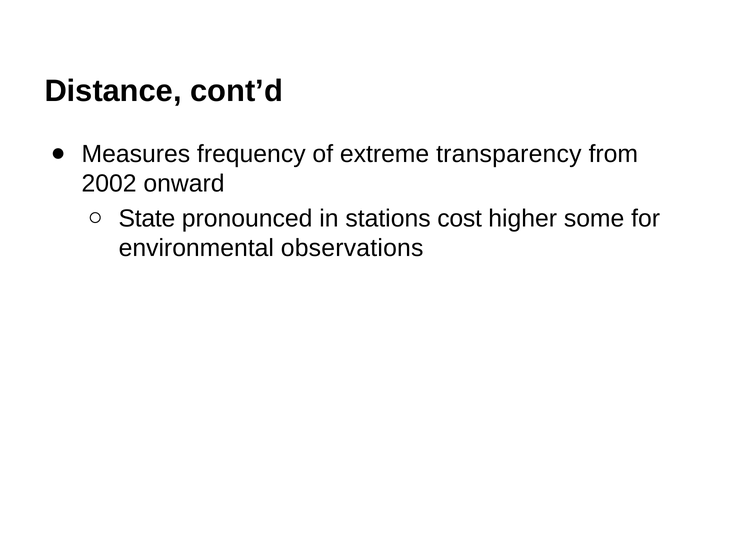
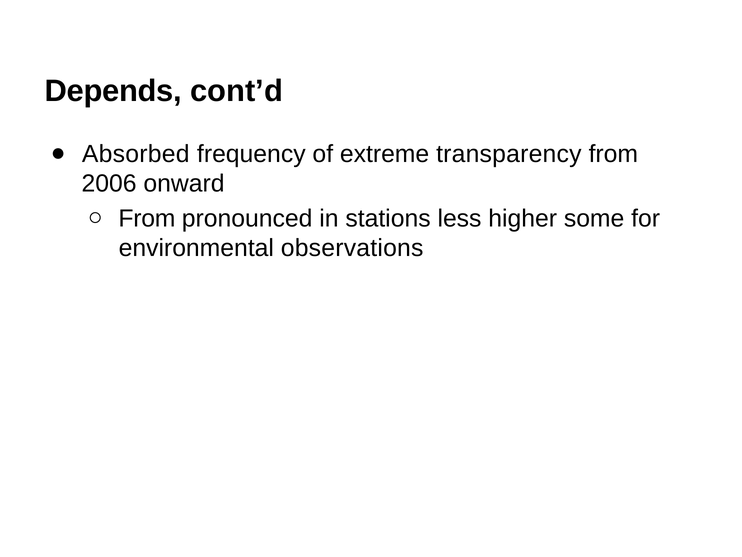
Distance: Distance -> Depends
Measures: Measures -> Absorbed
2002: 2002 -> 2006
State at (147, 218): State -> From
cost: cost -> less
